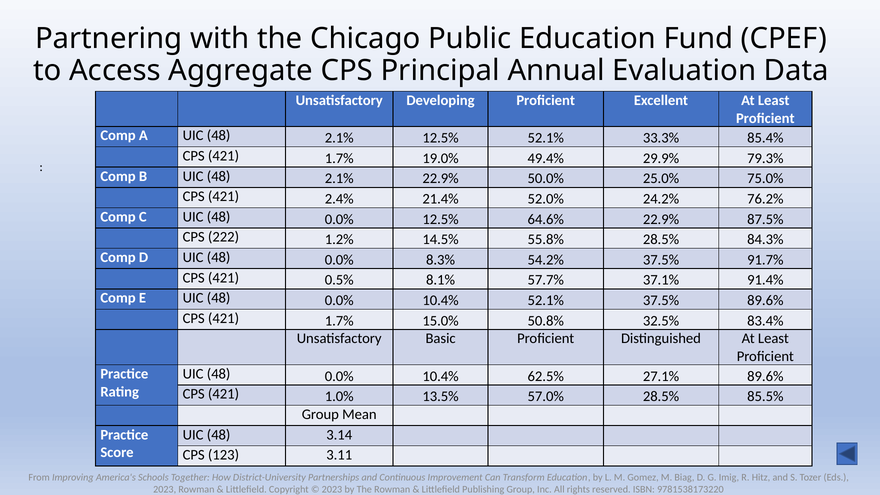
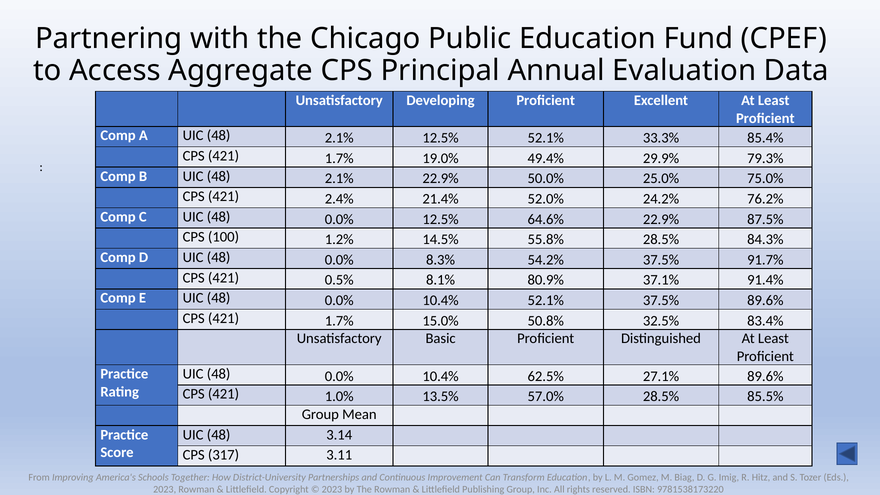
222: 222 -> 100
57.7%: 57.7% -> 80.9%
123: 123 -> 317
